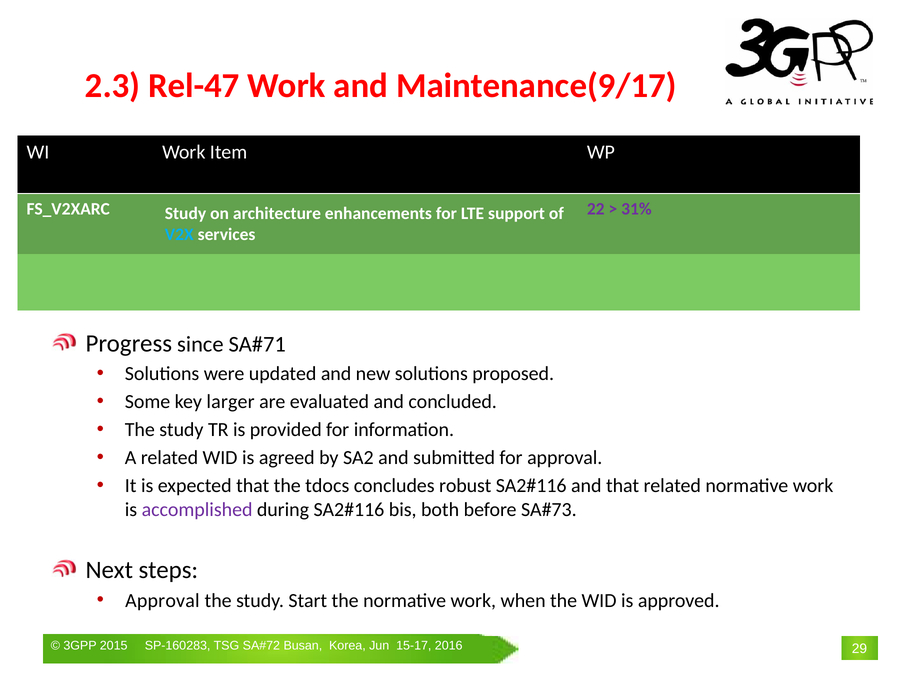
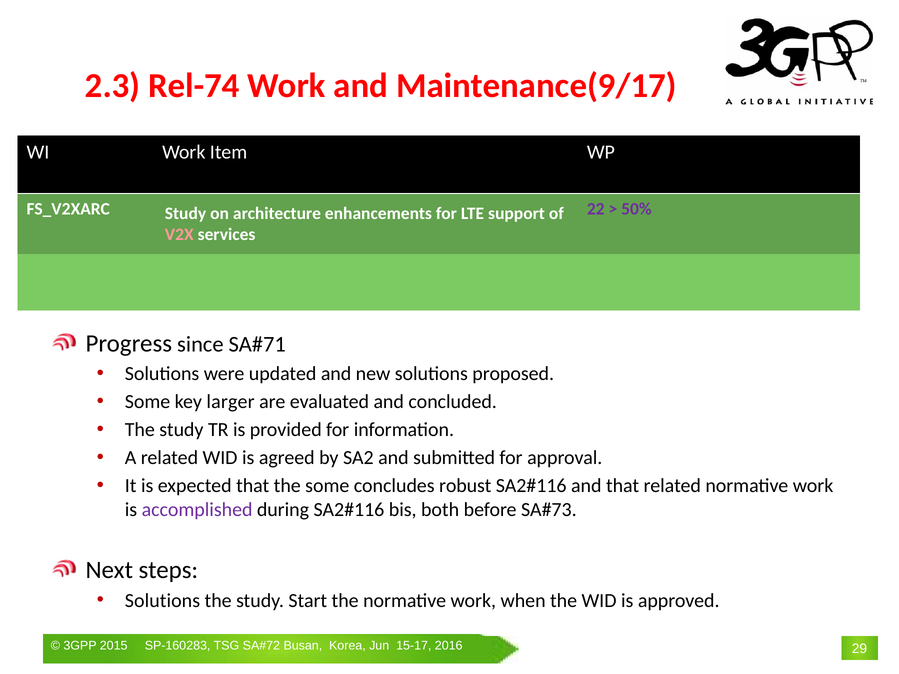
Rel-47: Rel-47 -> Rel-74
31%: 31% -> 50%
V2X colour: light blue -> pink
the tdocs: tdocs -> some
Approval at (162, 601): Approval -> Solutions
